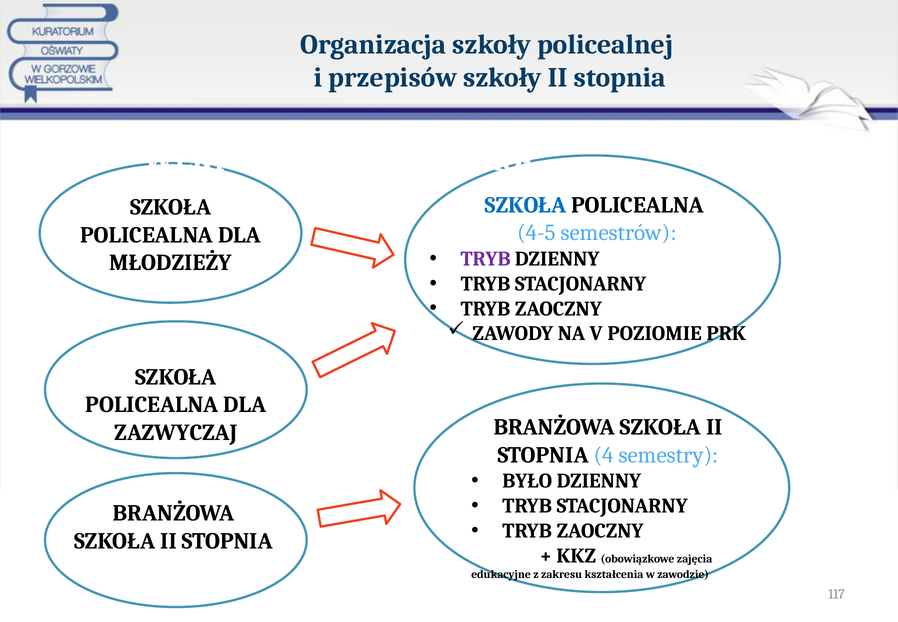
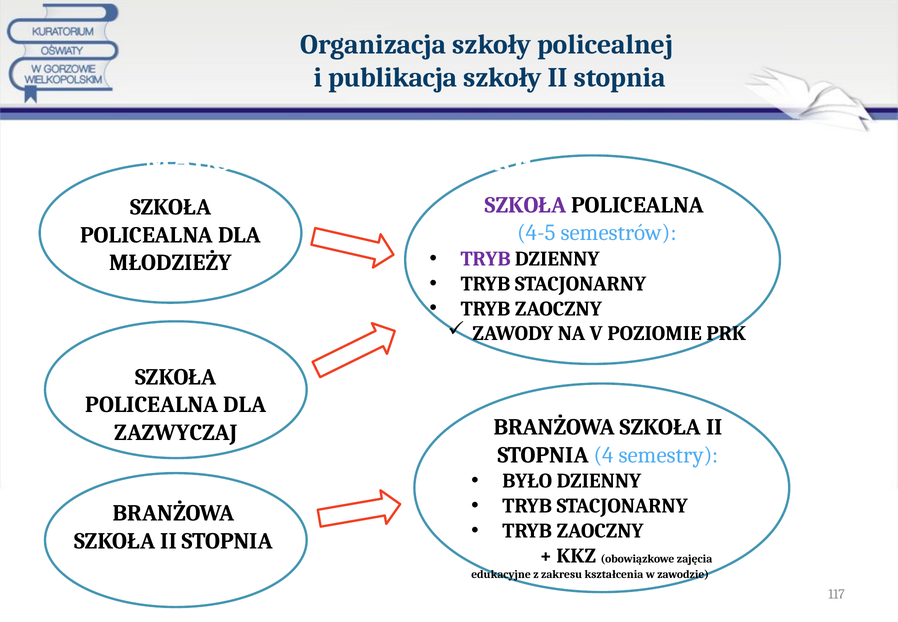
przepisów: przepisów -> publikacja
WLKP: WLKP -> MAŁO
SZKOŁA at (525, 205) colour: blue -> purple
